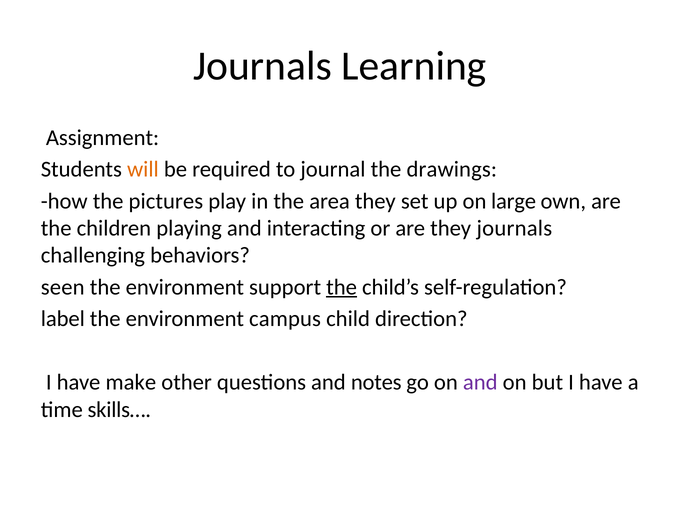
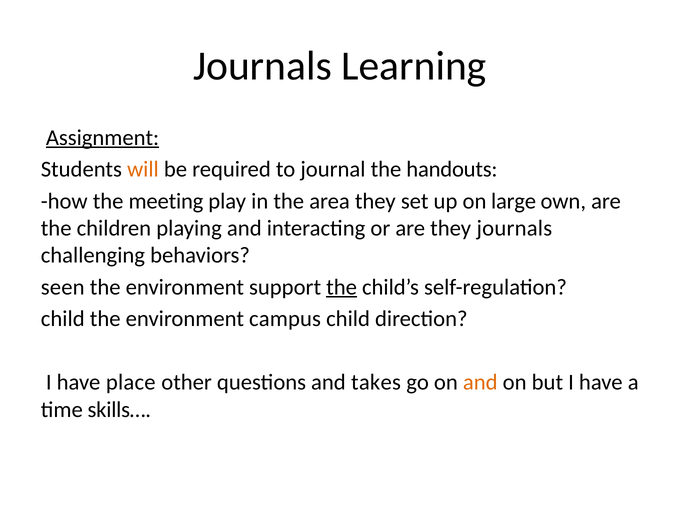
Assignment underline: none -> present
drawings: drawings -> handouts
pictures: pictures -> meeting
label at (63, 319): label -> child
make: make -> place
notes: notes -> takes
and at (480, 382) colour: purple -> orange
